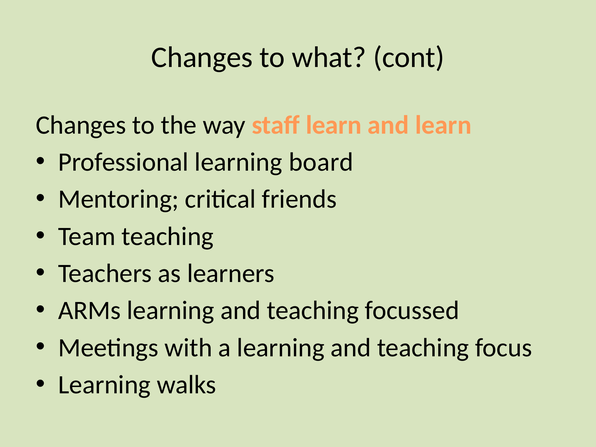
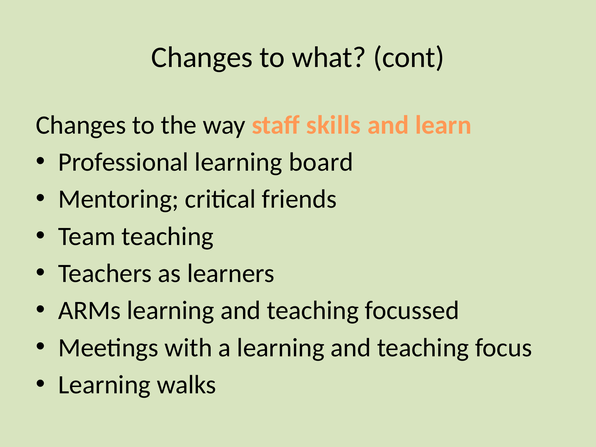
staff learn: learn -> skills
